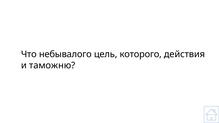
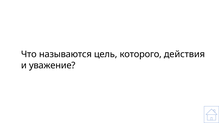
небывалого: небывалого -> называются
таможню: таможню -> уважение
